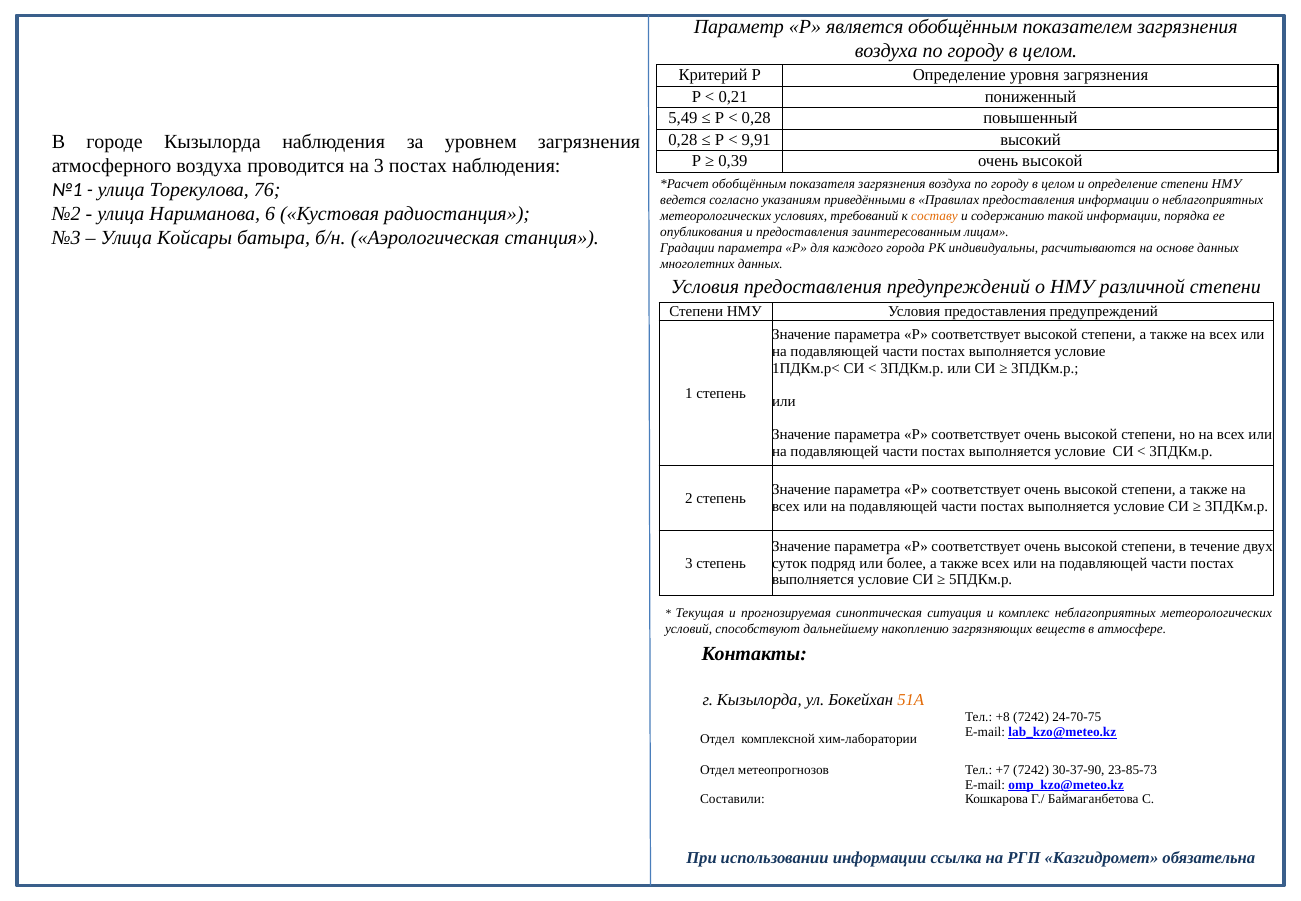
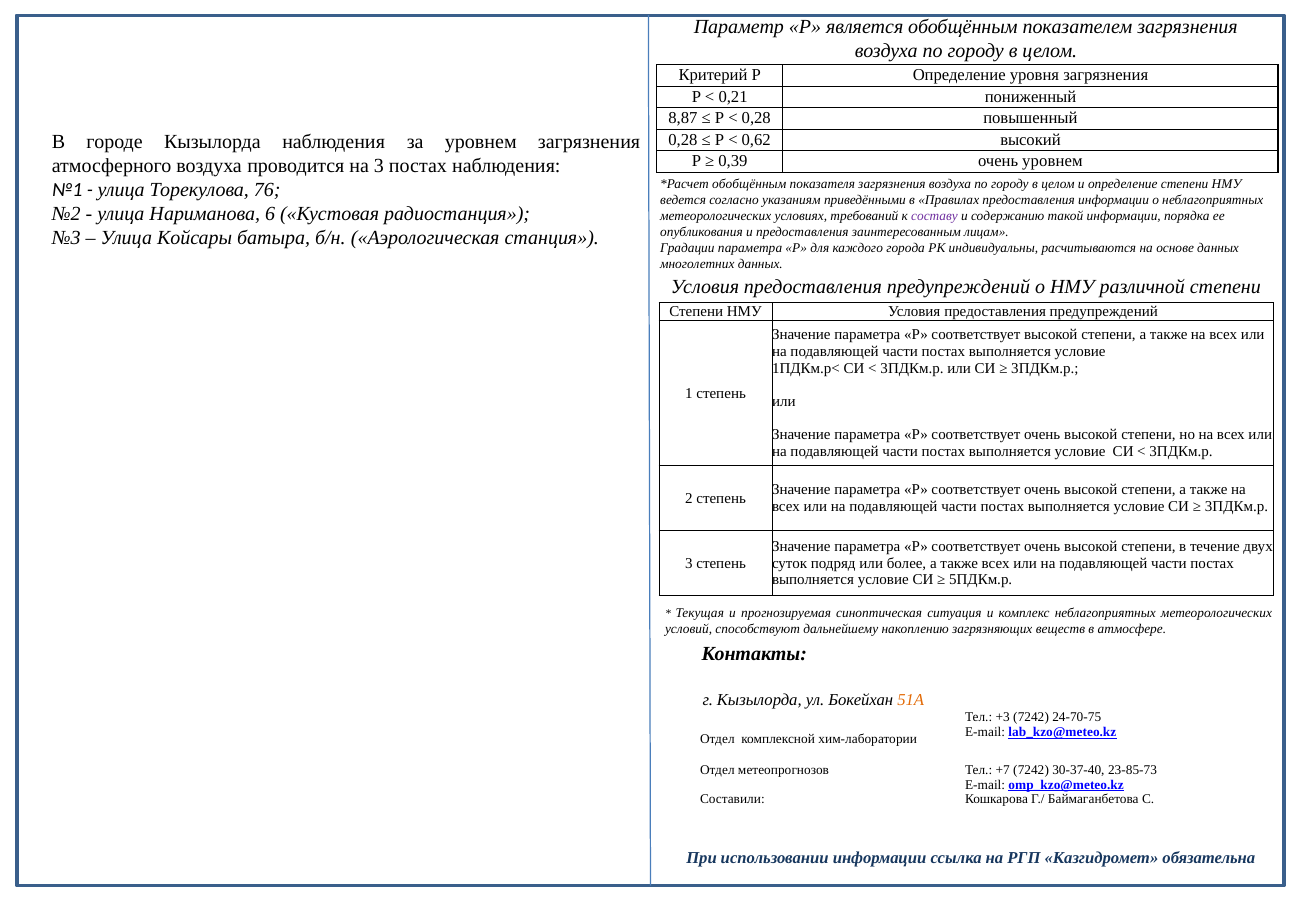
5,49: 5,49 -> 8,87
9,91: 9,91 -> 0,62
0,39 очень высокой: высокой -> уровнем
составу colour: orange -> purple
+8: +8 -> +3
30-37-90: 30-37-90 -> 30-37-40
